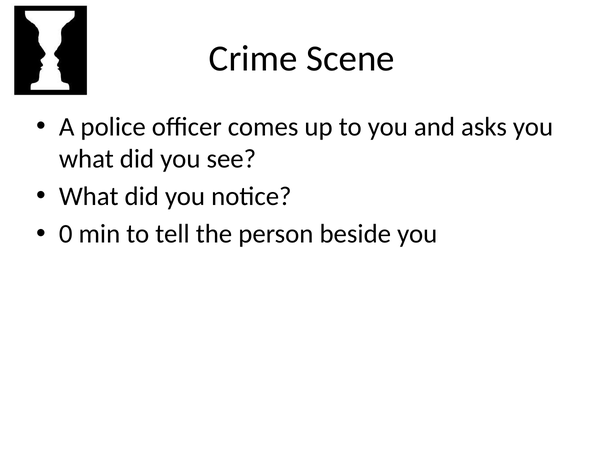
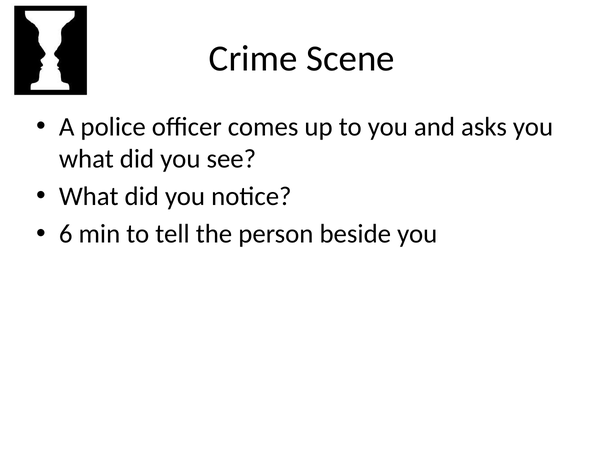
0: 0 -> 6
